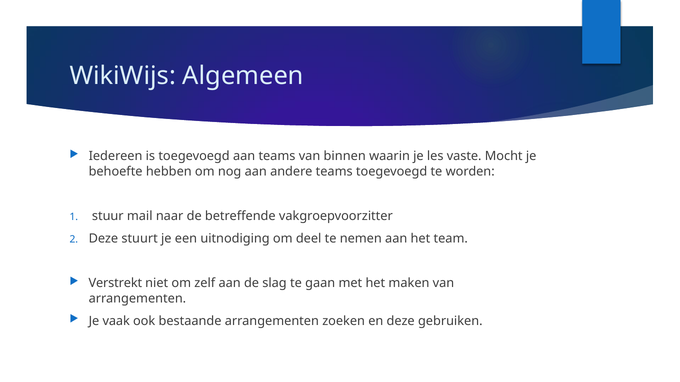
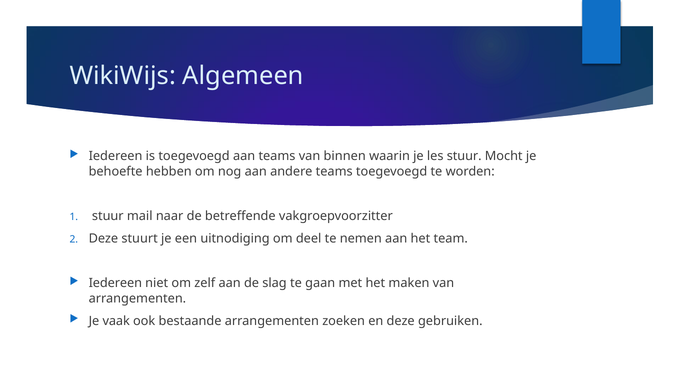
les vaste: vaste -> stuur
Verstrekt at (115, 284): Verstrekt -> Iedereen
